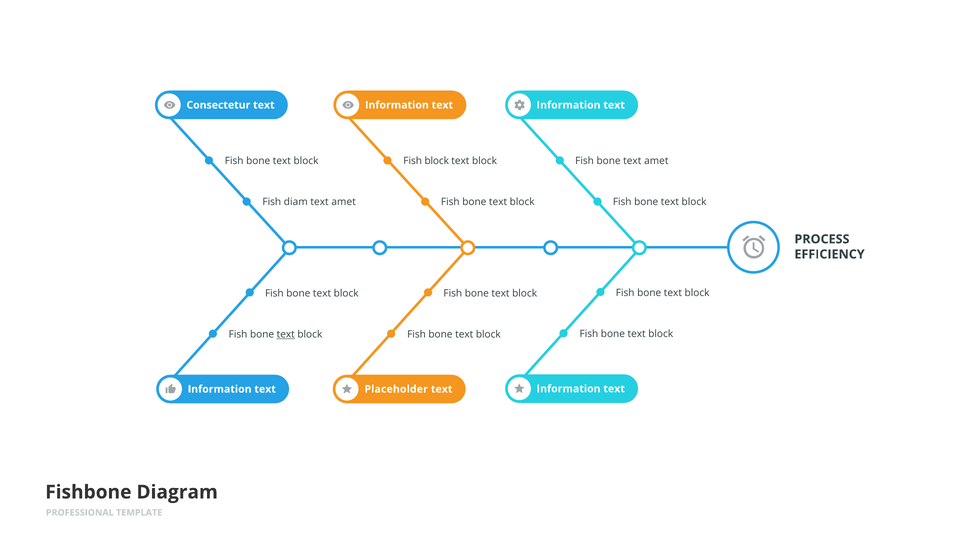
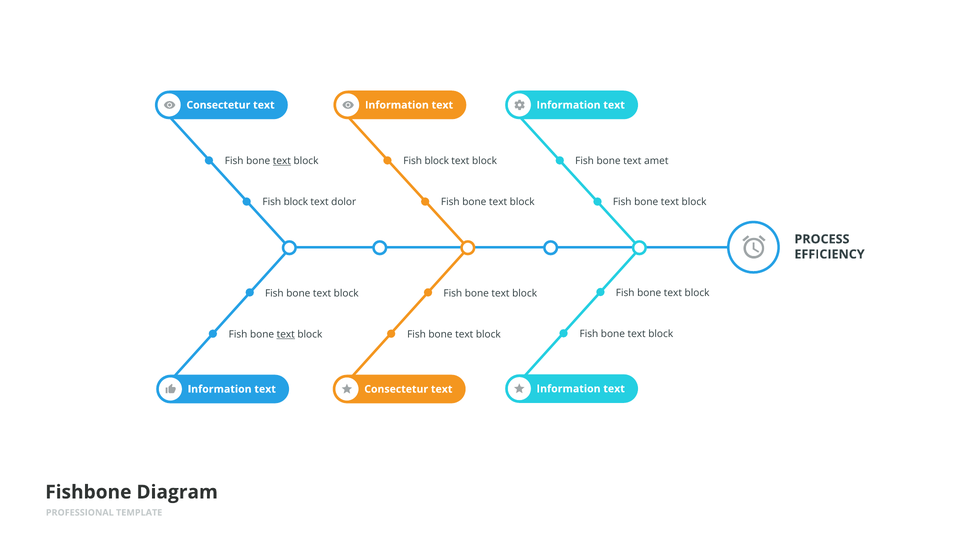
text at (282, 161) underline: none -> present
diam at (296, 202): diam -> block
amet at (344, 202): amet -> dolor
Placeholder at (396, 389): Placeholder -> Consectetur
